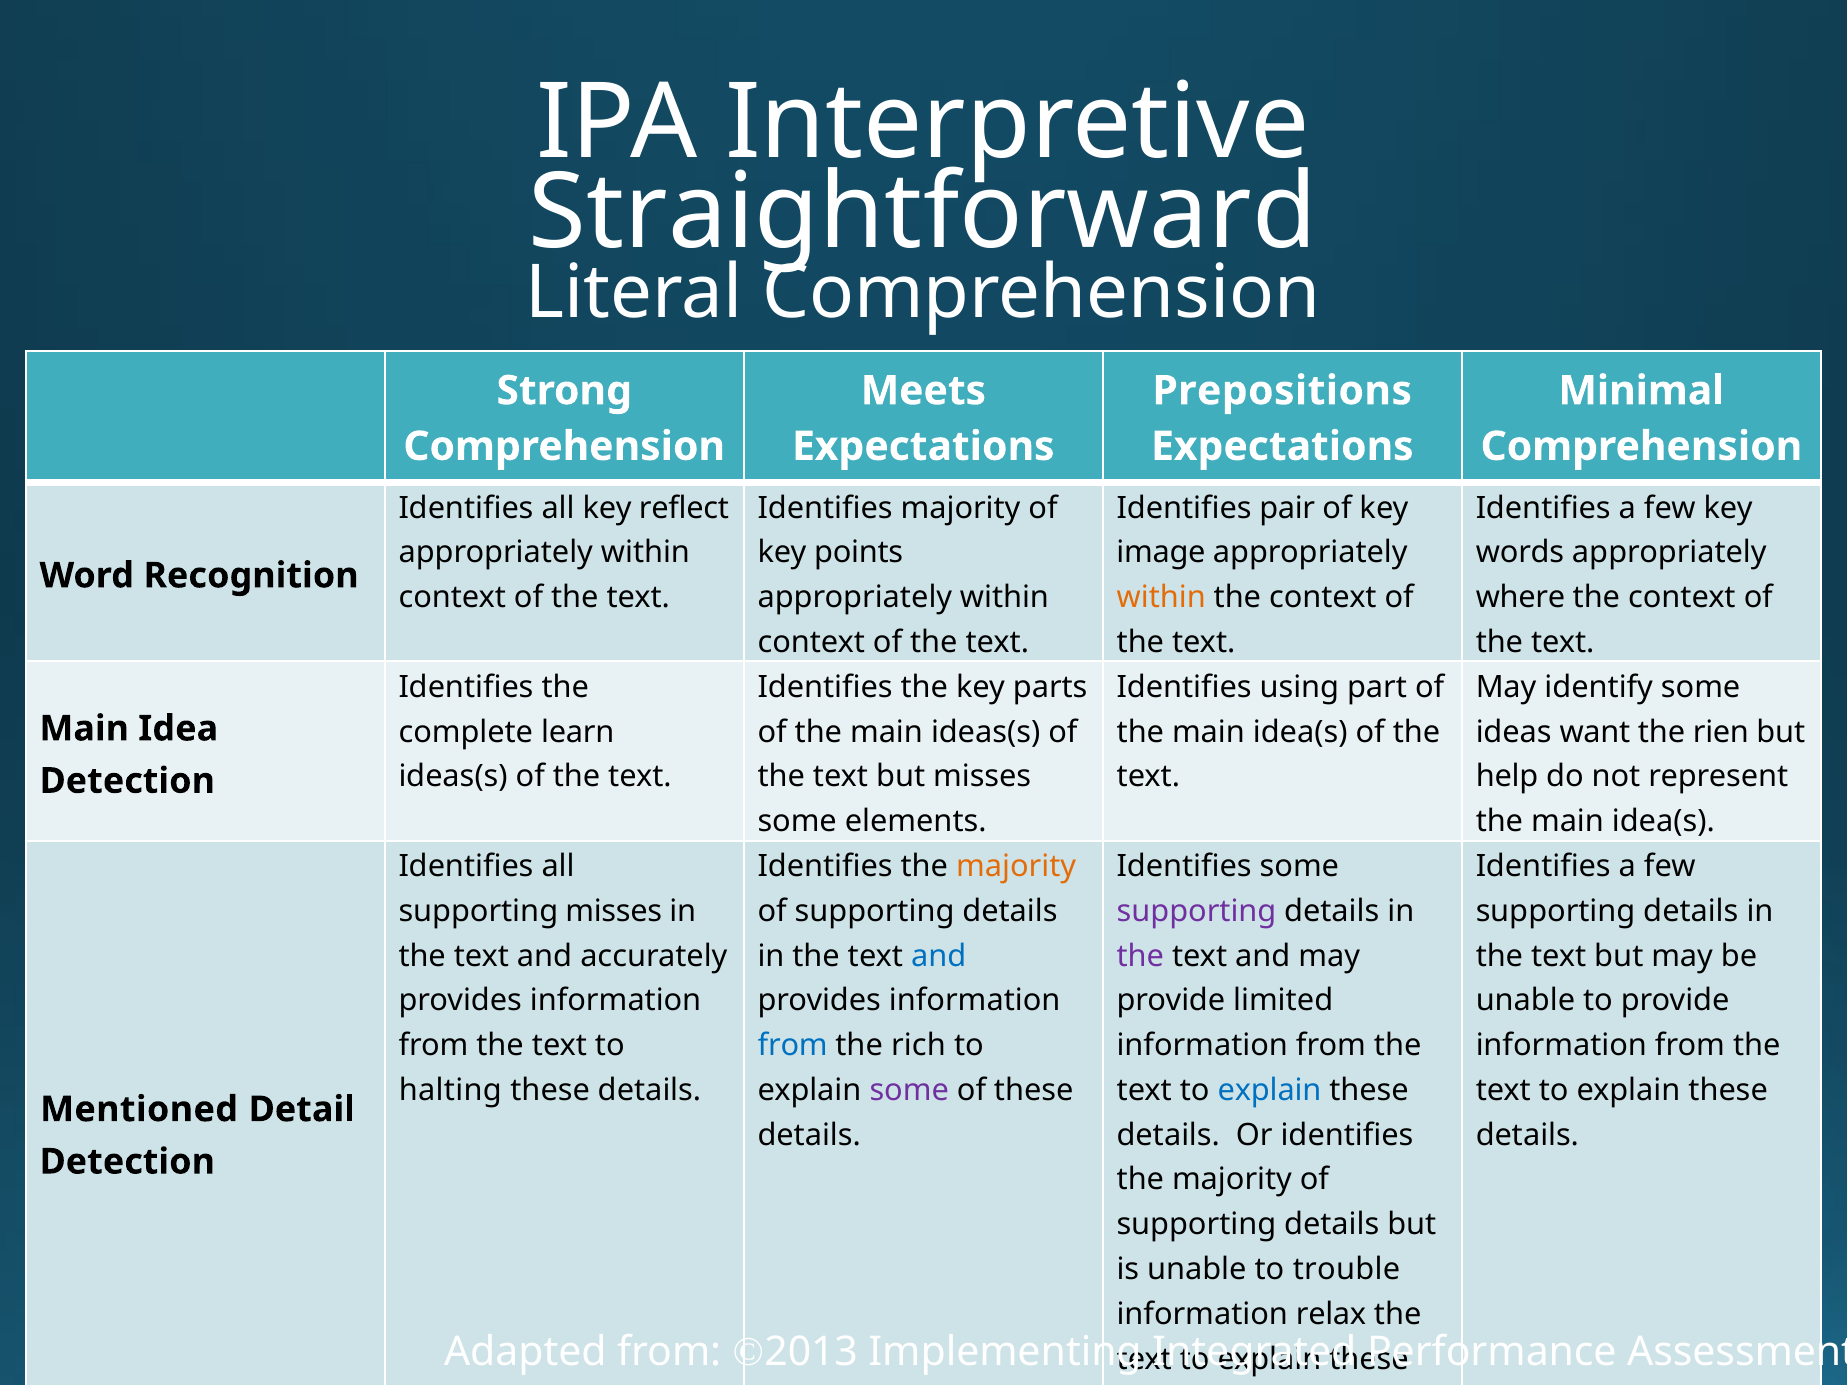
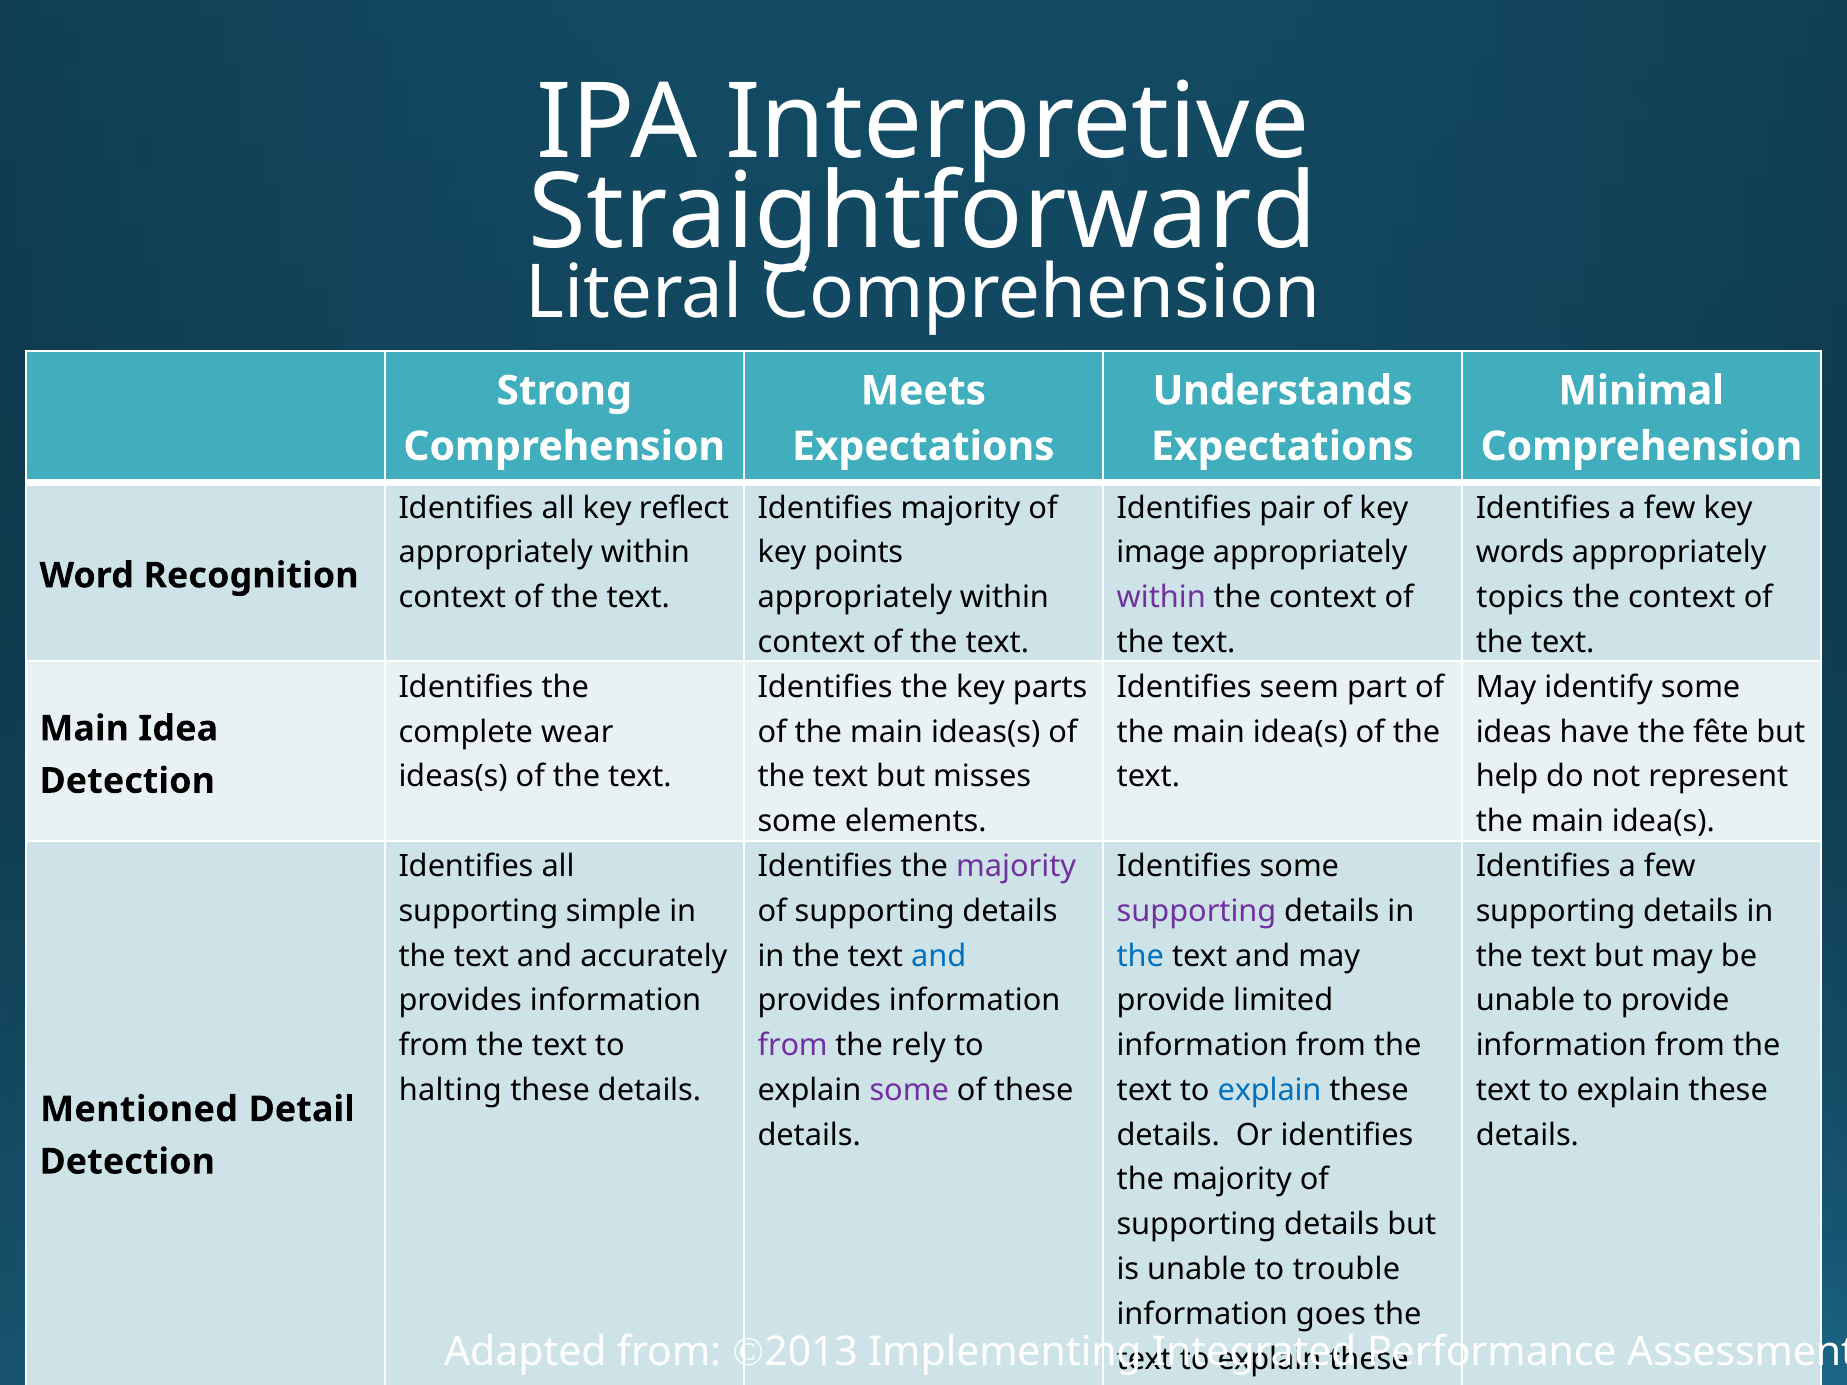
Prepositions: Prepositions -> Understands
within at (1161, 598) colour: orange -> purple
where: where -> topics
using: using -> seem
learn: learn -> wear
want: want -> have
rien: rien -> fête
majority at (1016, 866) colour: orange -> purple
supporting misses: misses -> simple
the at (1140, 956) colour: purple -> blue
from at (793, 1046) colour: blue -> purple
rich: rich -> rely
relax: relax -> goes
